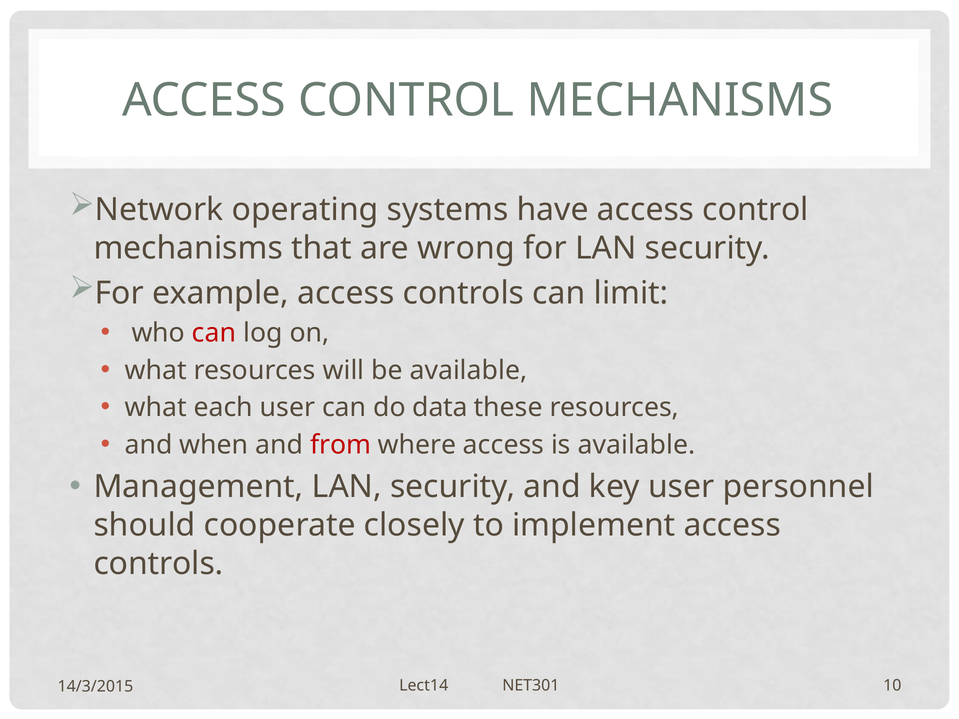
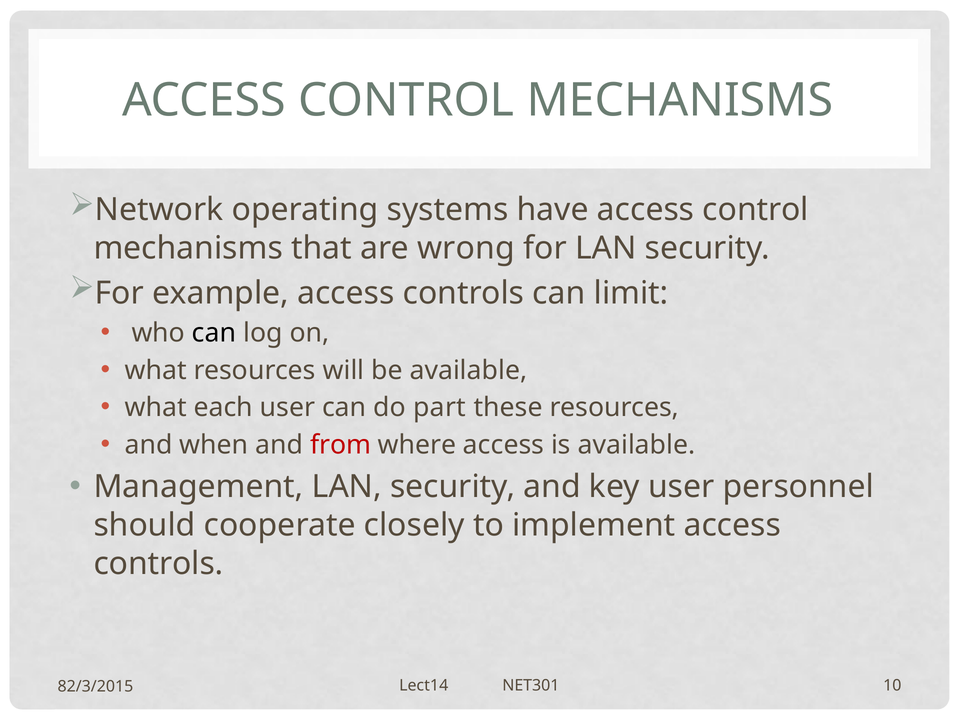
can at (214, 333) colour: red -> black
data: data -> part
14/3/2015: 14/3/2015 -> 82/3/2015
